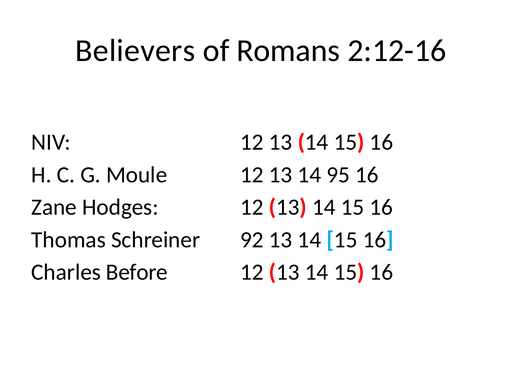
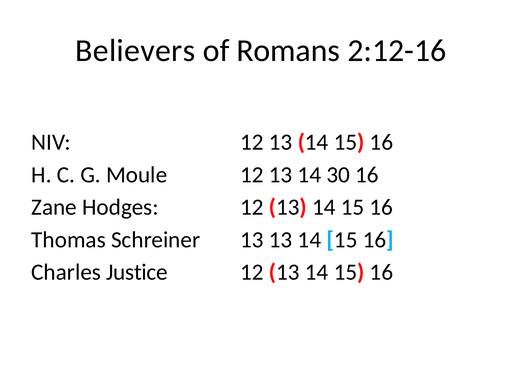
95: 95 -> 30
Schreiner 92: 92 -> 13
Before: Before -> Justice
